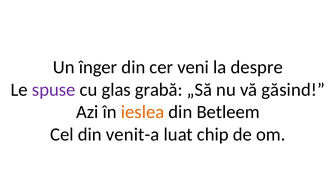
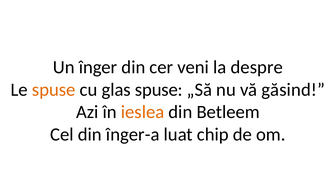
spuse at (54, 90) colour: purple -> orange
glas grabă: grabă -> spuse
venit-a: venit-a -> înger-a
